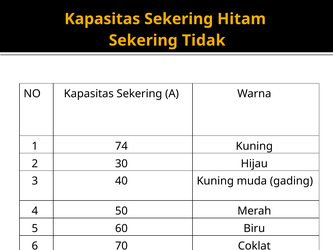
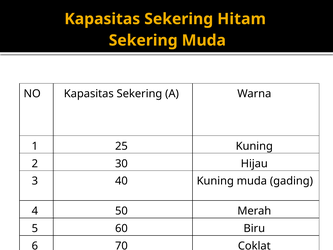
Sekering Tidak: Tidak -> Muda
74: 74 -> 25
